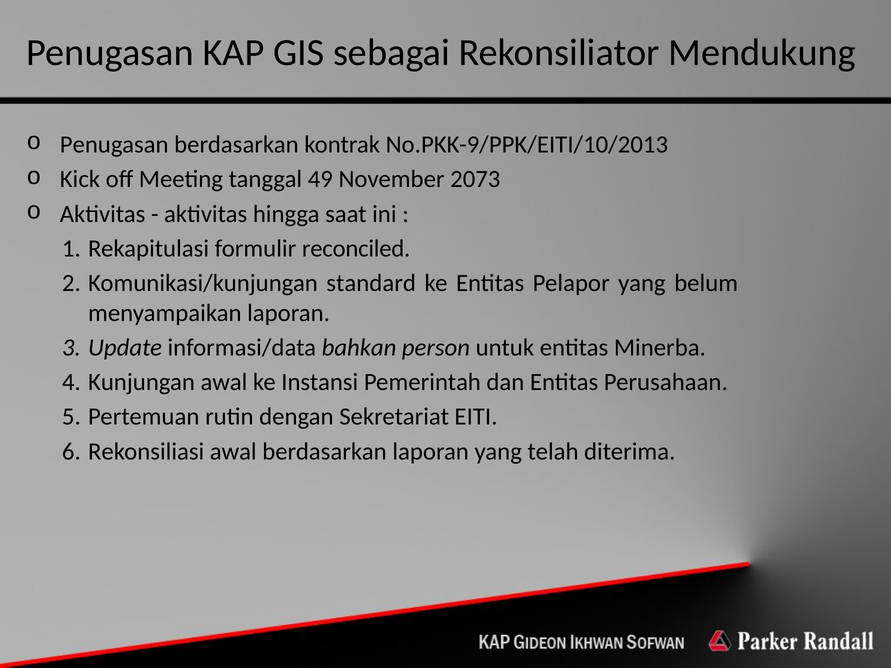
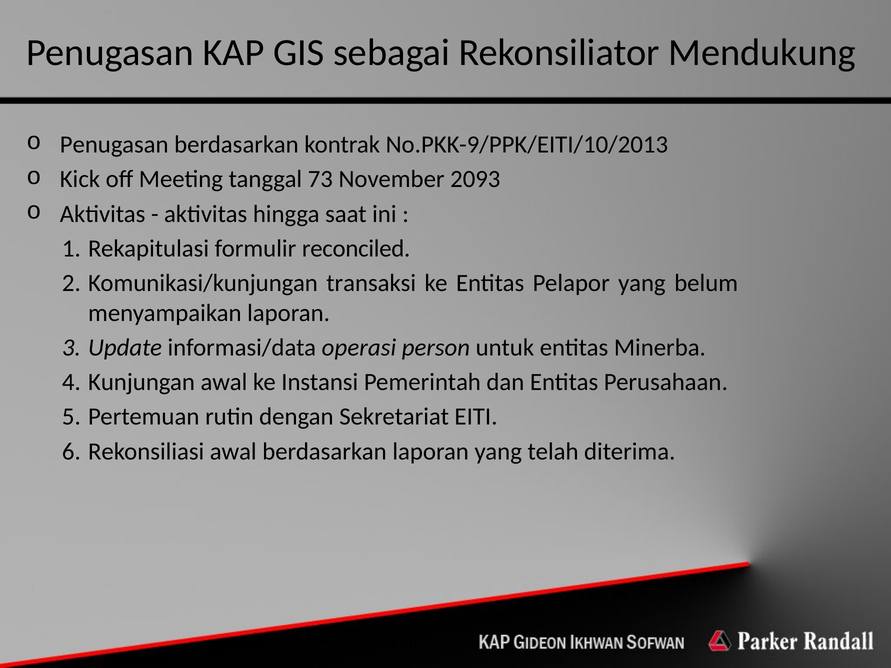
49: 49 -> 73
2073: 2073 -> 2093
standard: standard -> transaksi
bahkan: bahkan -> operasi
